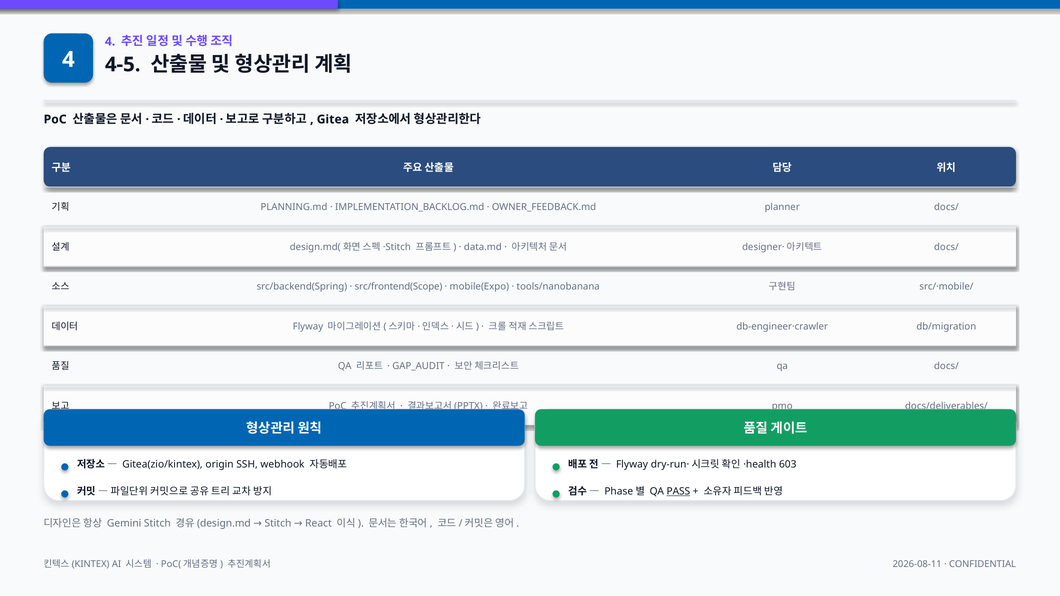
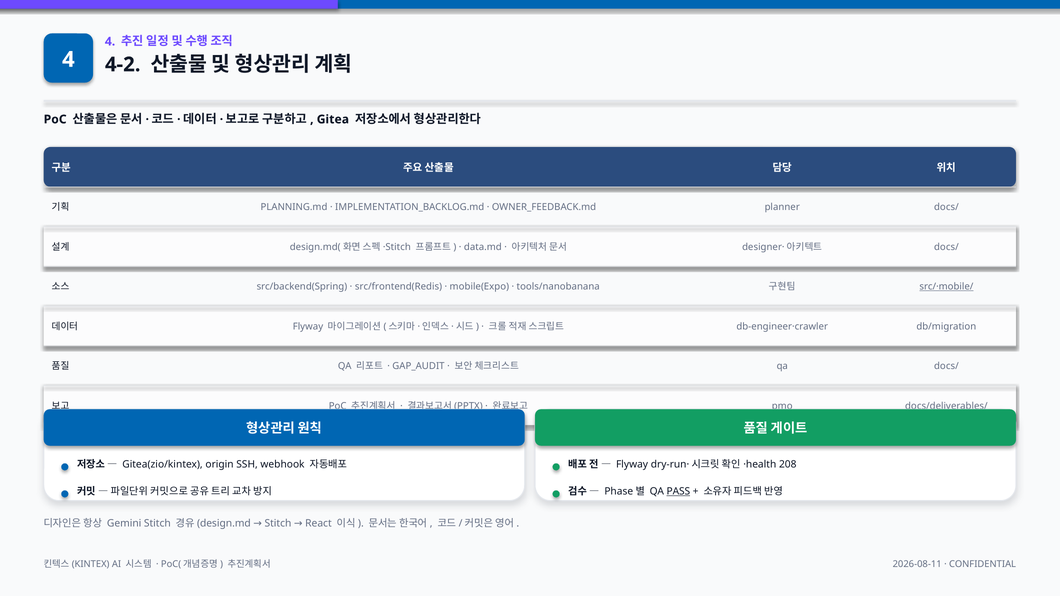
4-5: 4-5 -> 4-2
src/frontend(Scope: src/frontend(Scope -> src/frontend(Redis
src/·mobile/ underline: none -> present
603: 603 -> 208
